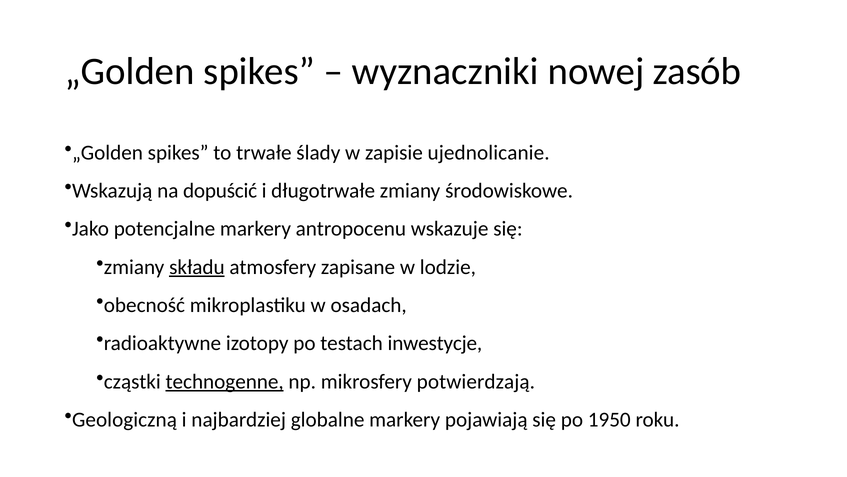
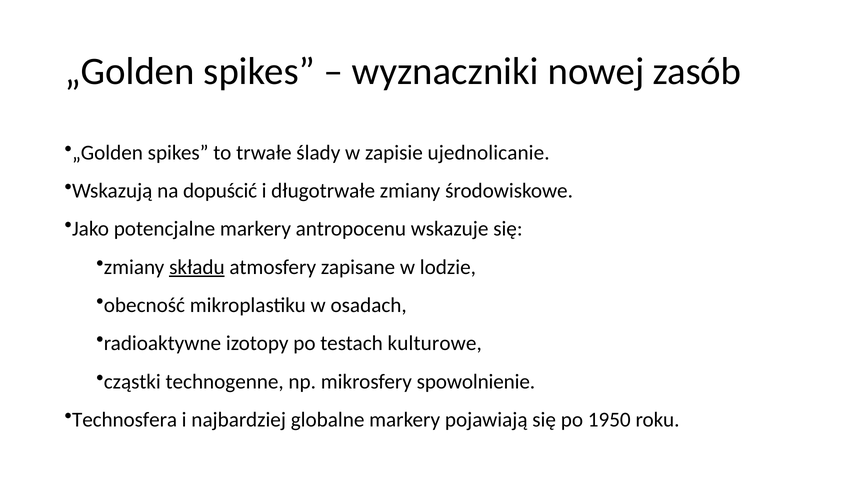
inwestycje: inwestycje -> kulturowe
technogenne underline: present -> none
potwierdzają: potwierdzają -> spowolnienie
Geologiczną: Geologiczną -> Technosfera
